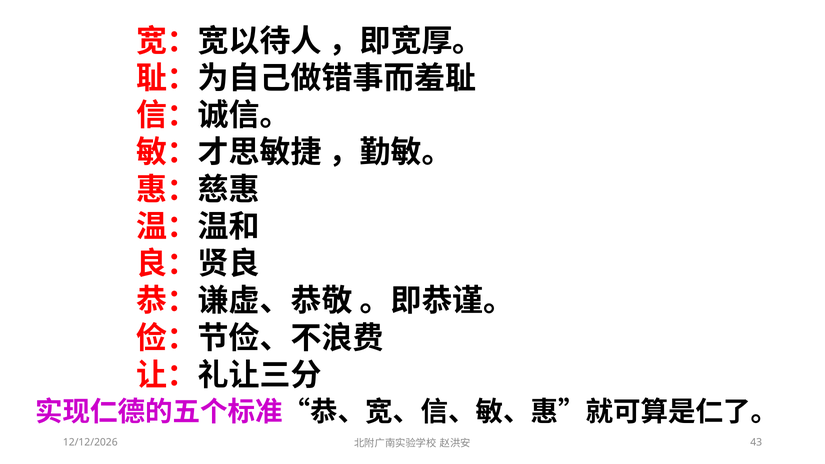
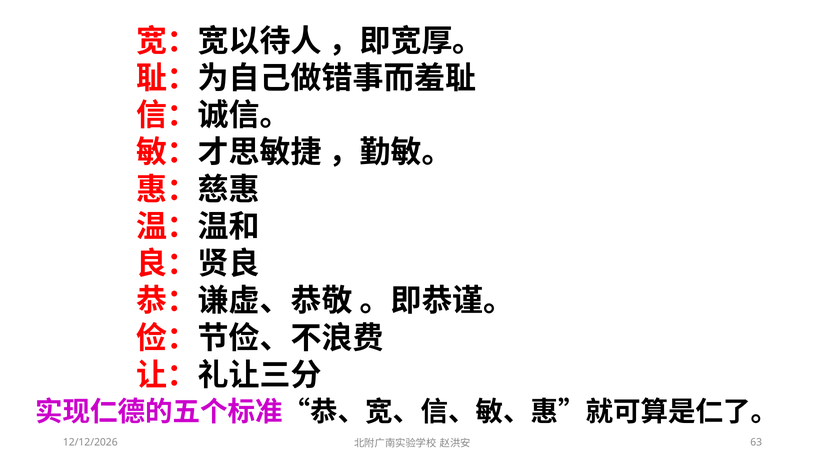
43: 43 -> 63
